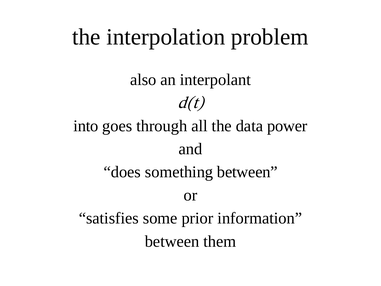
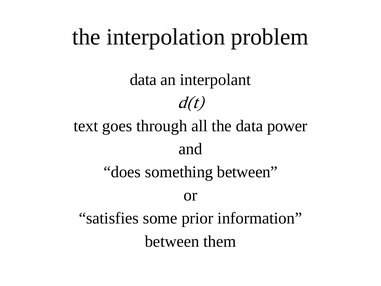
also at (143, 80): also -> data
into: into -> text
